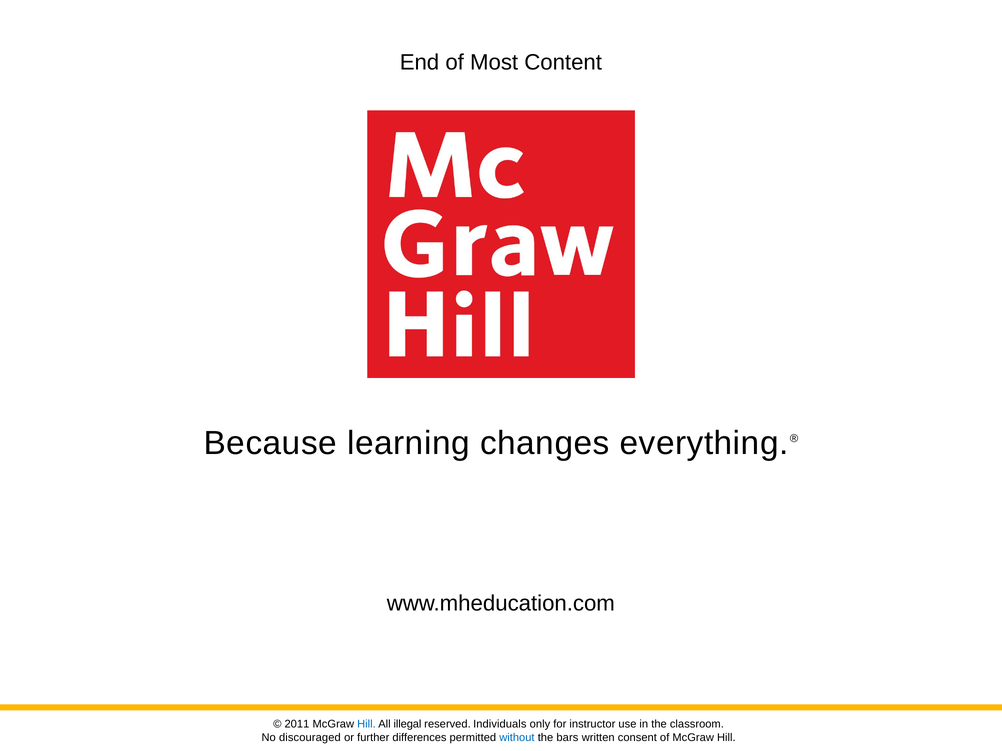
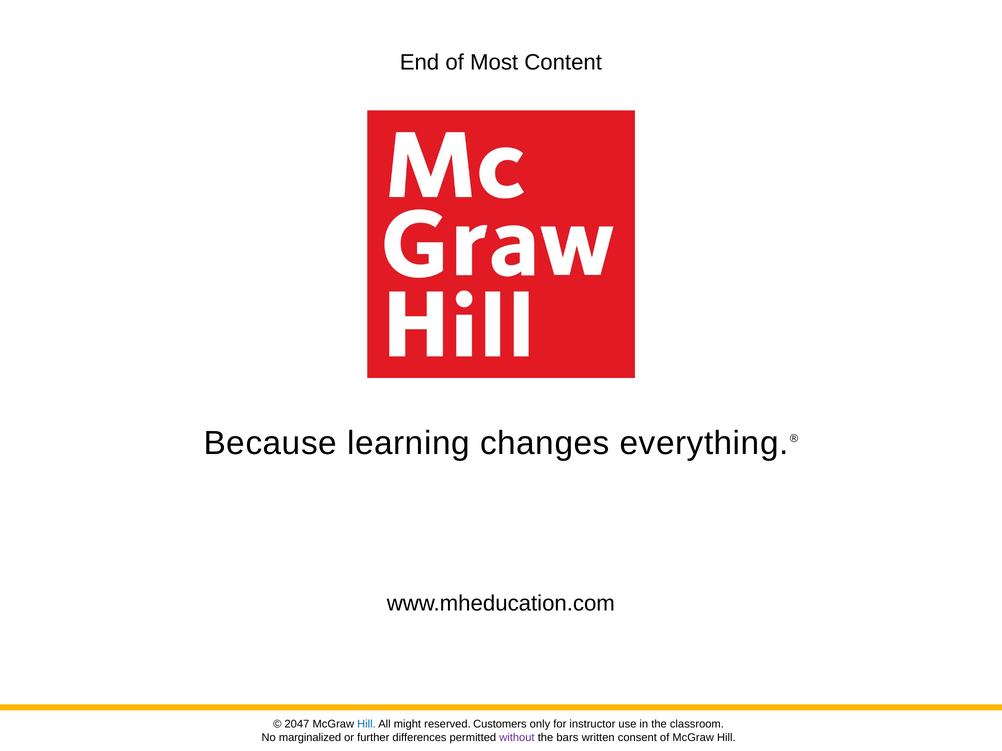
2011: 2011 -> 2047
illegal: illegal -> might
Individuals: Individuals -> Customers
discouraged: discouraged -> marginalized
without colour: blue -> purple
